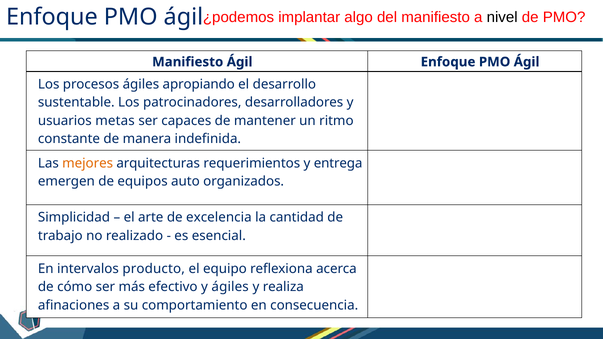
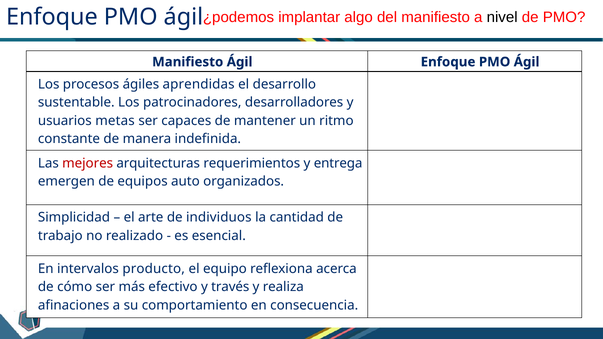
apropiando: apropiando -> aprendidas
mejores colour: orange -> red
excelencia: excelencia -> individuos
y ágiles: ágiles -> través
